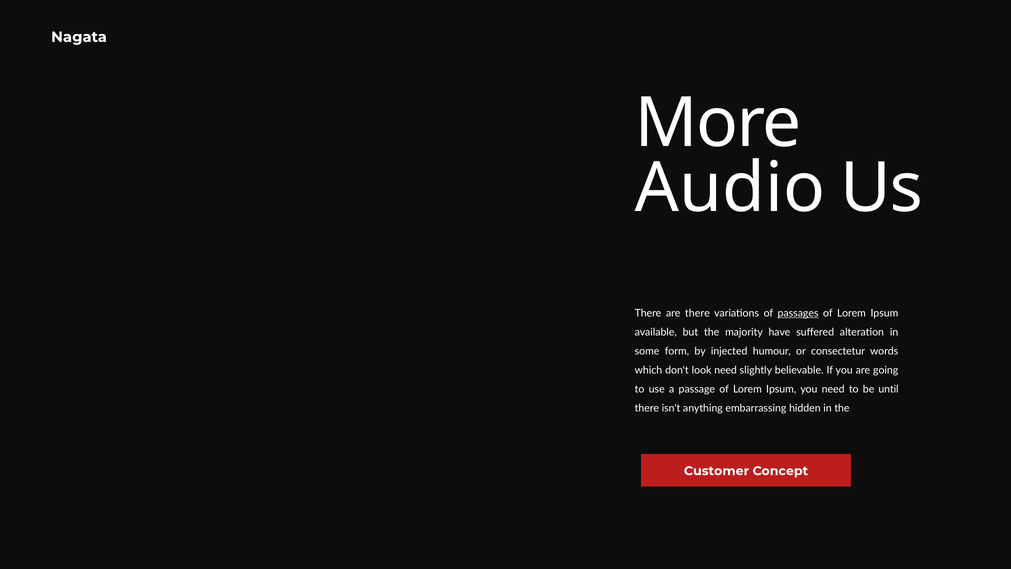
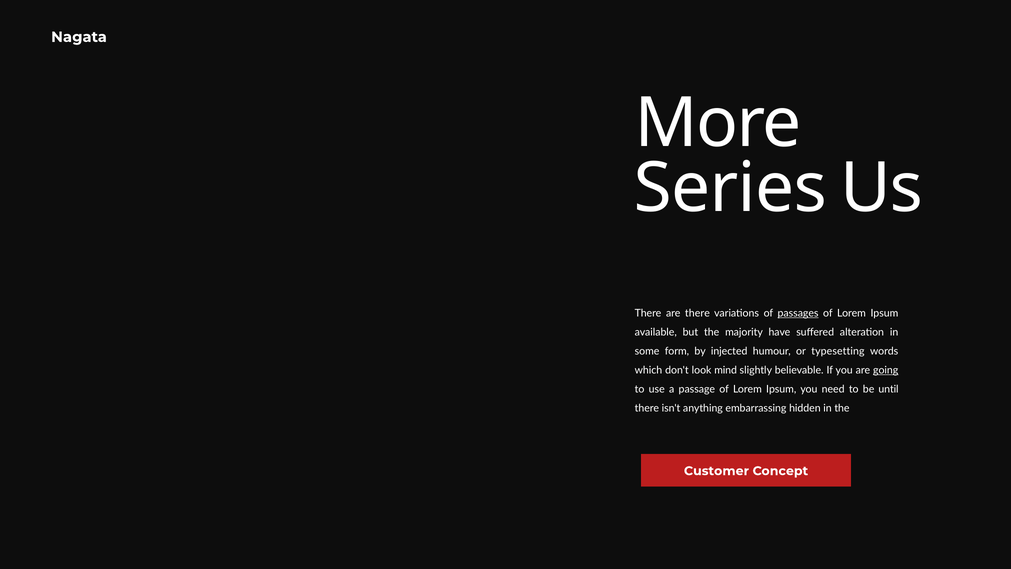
Audio: Audio -> Series
consectetur: consectetur -> typesetting
look need: need -> mind
going underline: none -> present
